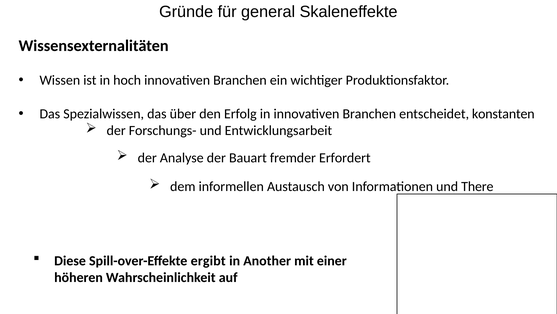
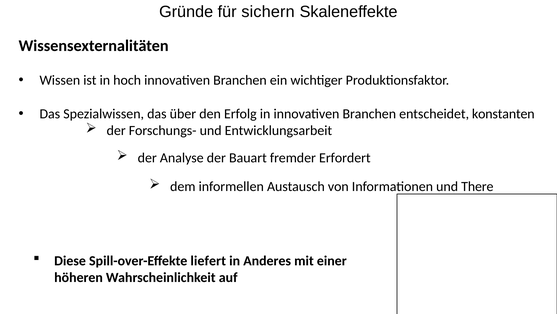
general: general -> sichern
ergibt: ergibt -> liefert
Another: Another -> Anderes
